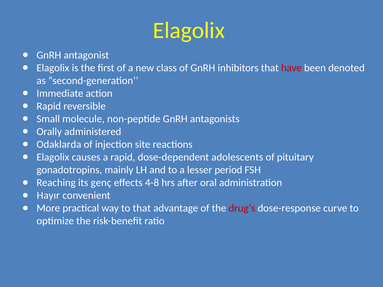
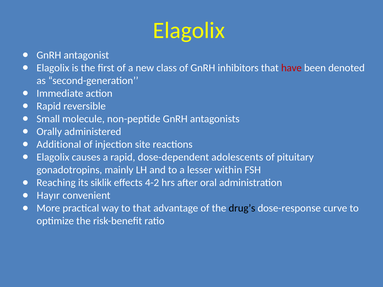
Odaklarda: Odaklarda -> Additional
period: period -> within
genç: genç -> siklik
4-8: 4-8 -> 4-2
drug’s colour: red -> black
